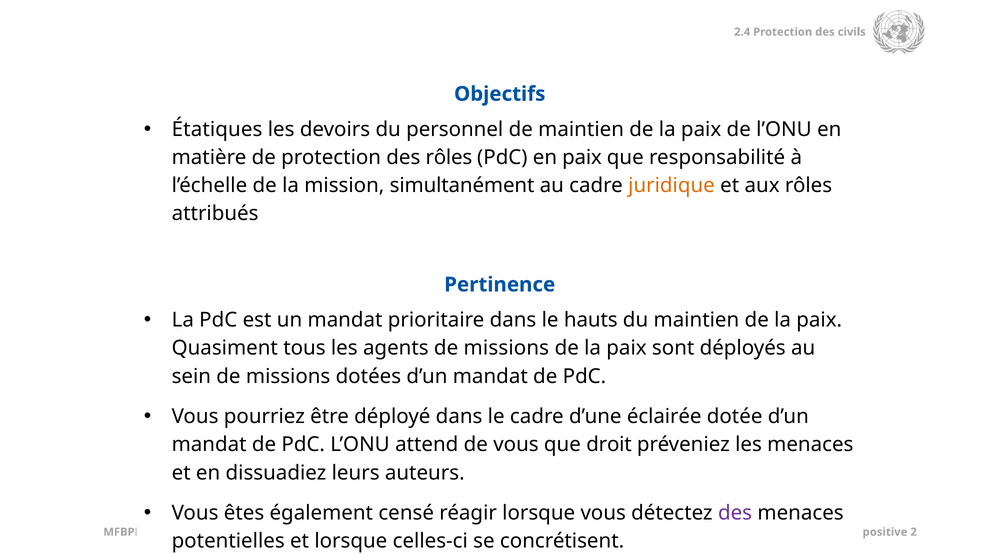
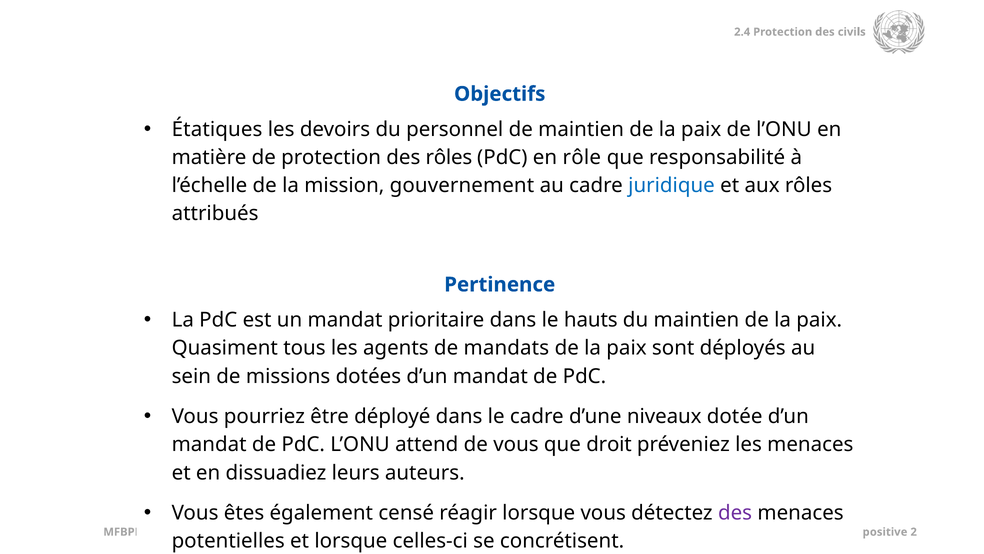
en paix: paix -> rôle
simultanément: simultanément -> gouvernement
juridique colour: orange -> blue
agents de missions: missions -> mandats
éclairée: éclairée -> niveaux
